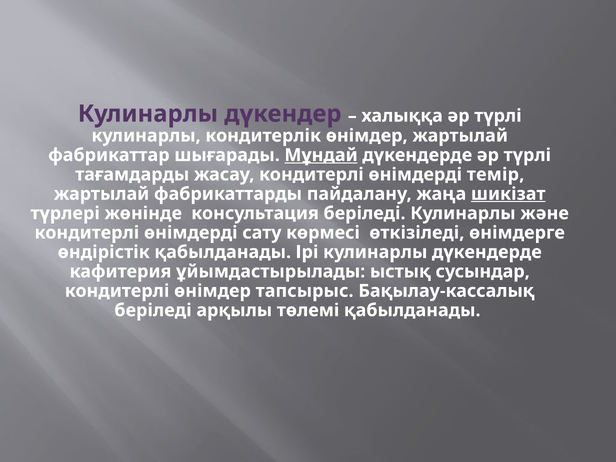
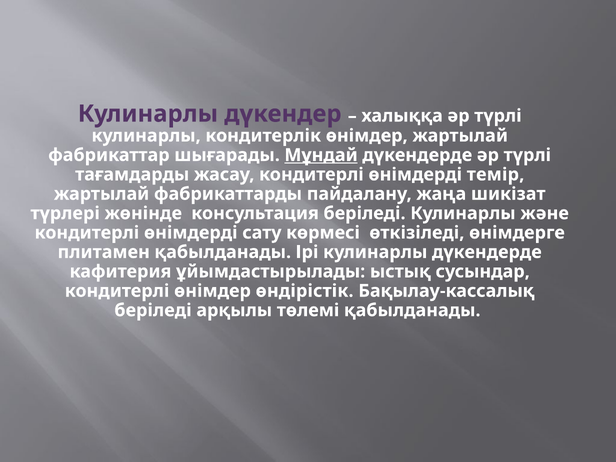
шикізат underline: present -> none
өндірістік: өндірістік -> плитамен
тапсырыс: тапсырыс -> өндірістік
